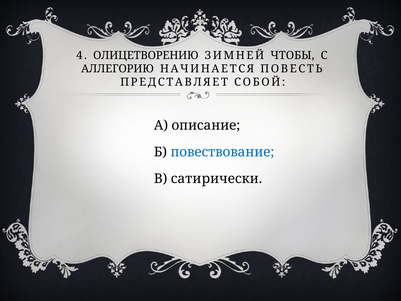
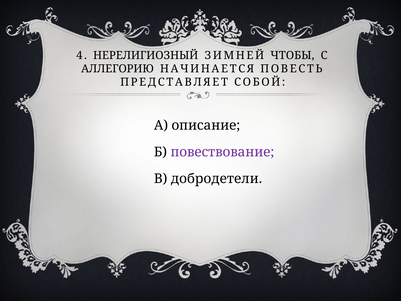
ОЛИЦЕТВОРЕНИЮ: ОЛИЦЕТВОРЕНИЮ -> НЕРЕЛИГИОЗНЫЙ
повествование colour: blue -> purple
сатирически: сатирически -> добродетели
